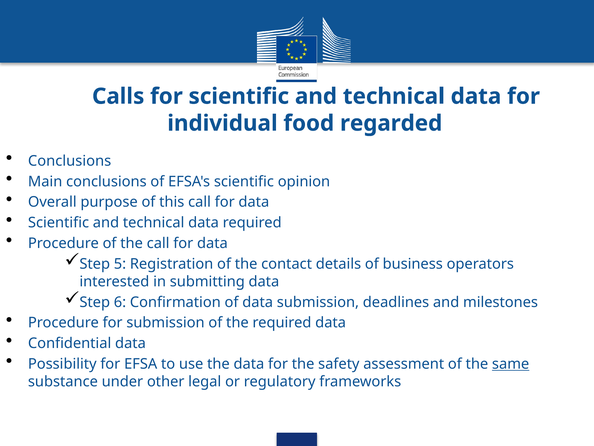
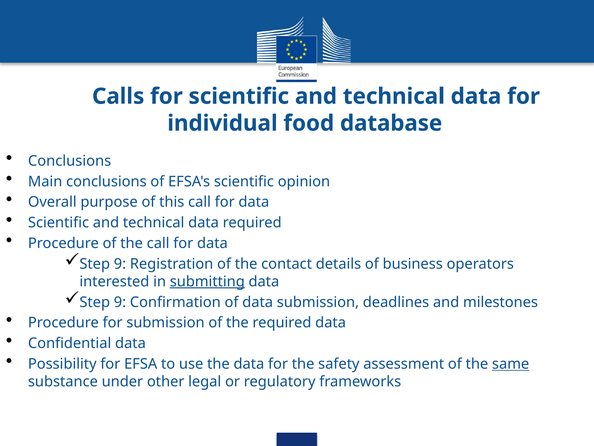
regarded: regarded -> database
5 at (120, 264): 5 -> 9
submitting underline: none -> present
6 at (120, 302): 6 -> 9
